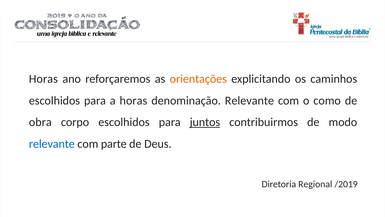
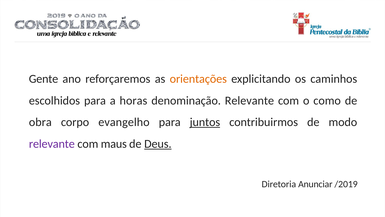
Horas at (43, 79): Horas -> Gente
corpo escolhidos: escolhidos -> evangelho
relevante at (52, 144) colour: blue -> purple
parte: parte -> maus
Deus underline: none -> present
Regional: Regional -> Anunciar
